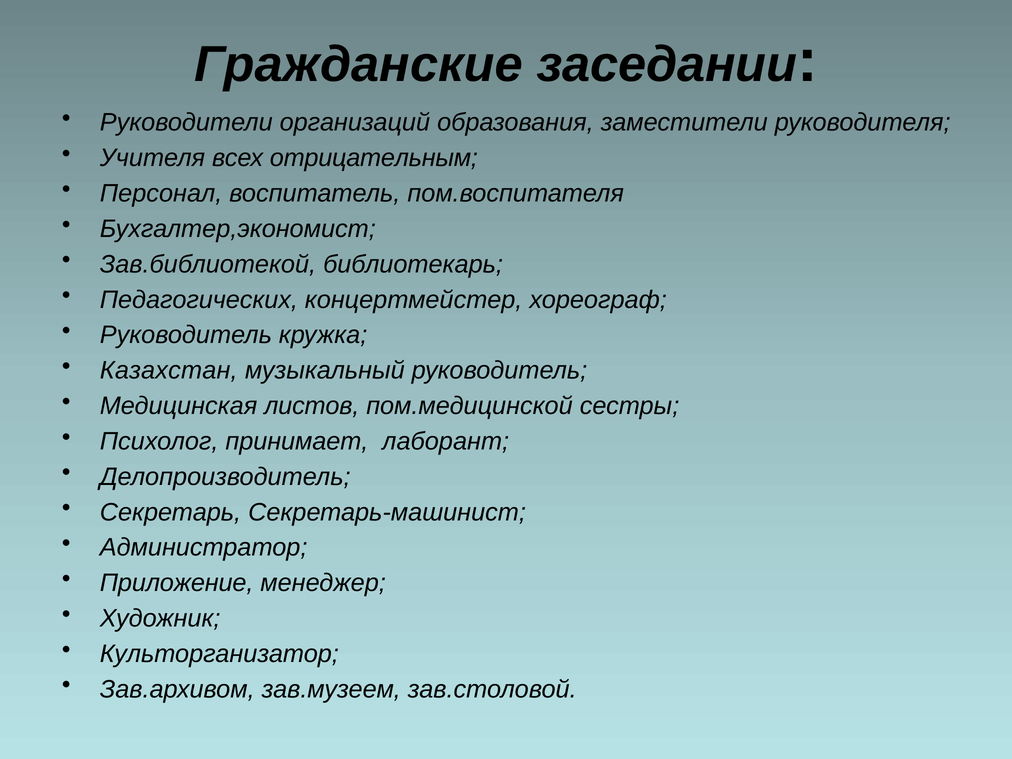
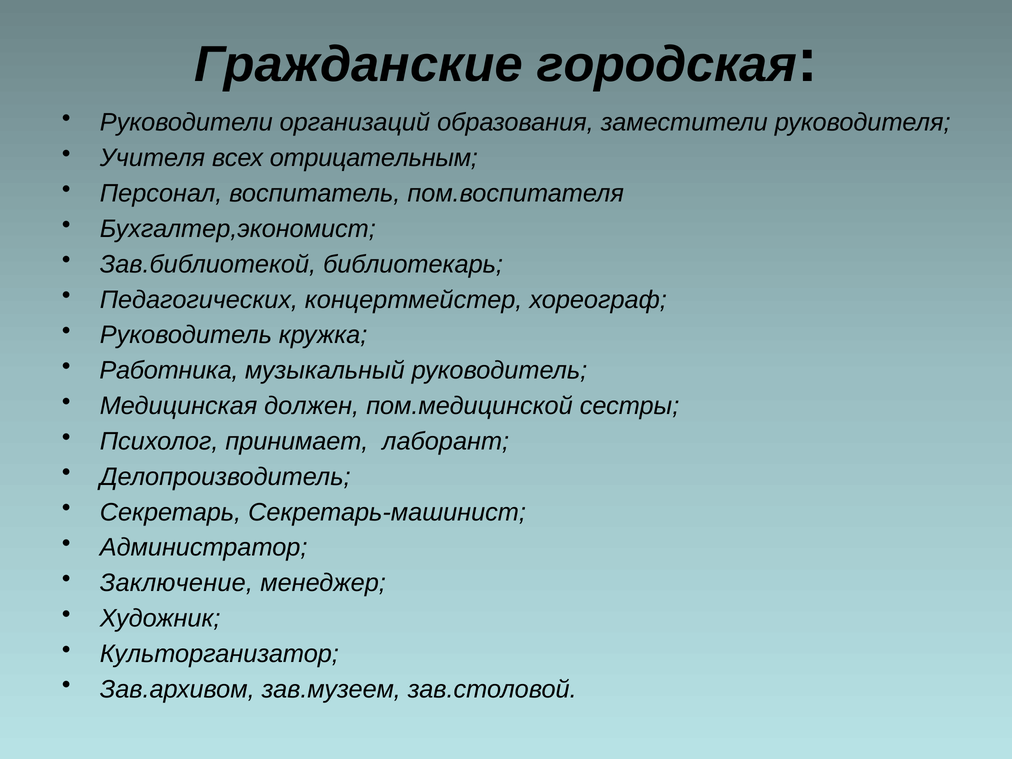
заседании: заседании -> городская
Казахстан: Казахстан -> Работника
листов: листов -> должен
Приложение: Приложение -> Заключение
